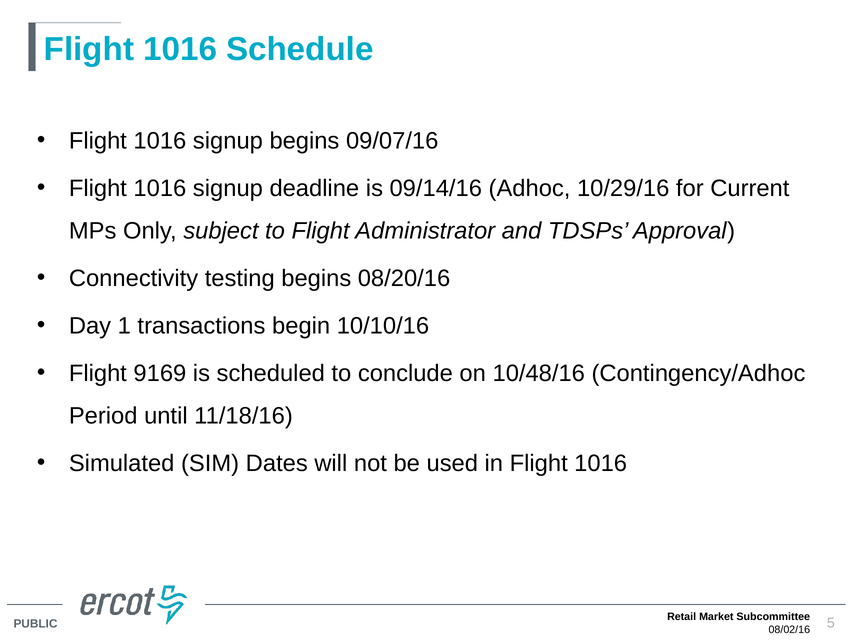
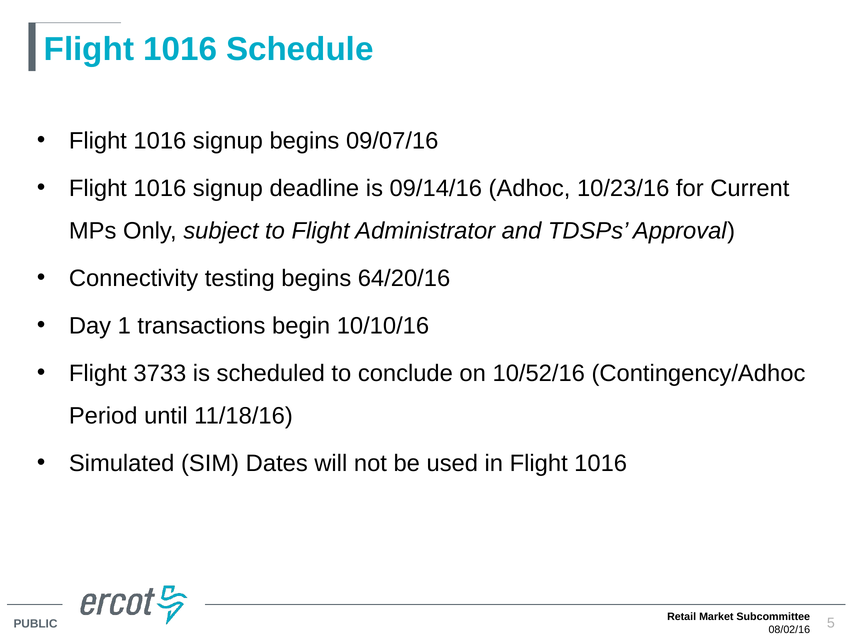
10/29/16: 10/29/16 -> 10/23/16
08/20/16: 08/20/16 -> 64/20/16
9169: 9169 -> 3733
10/48/16: 10/48/16 -> 10/52/16
